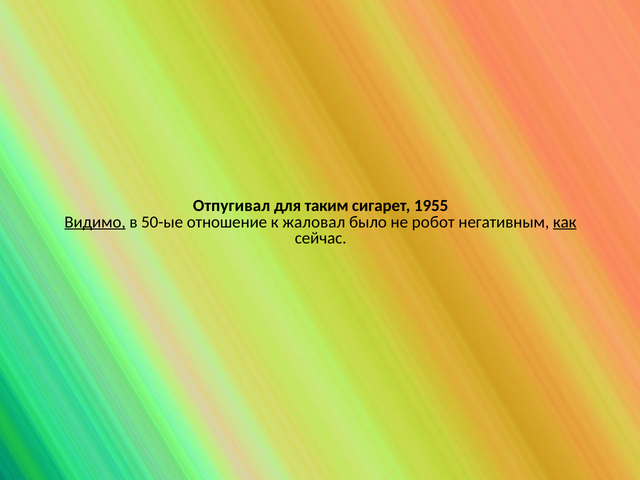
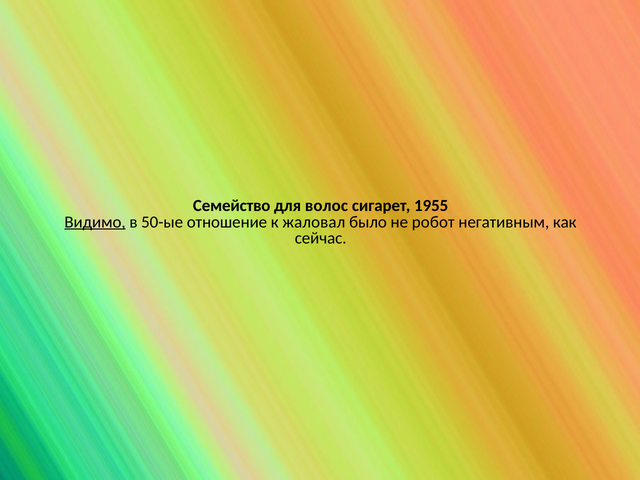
Отпугивал: Отпугивал -> Семейство
таким: таким -> волос
как underline: present -> none
